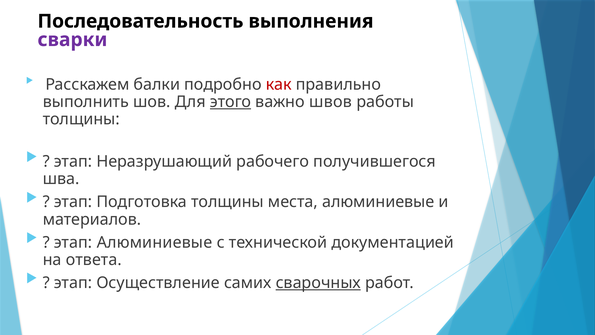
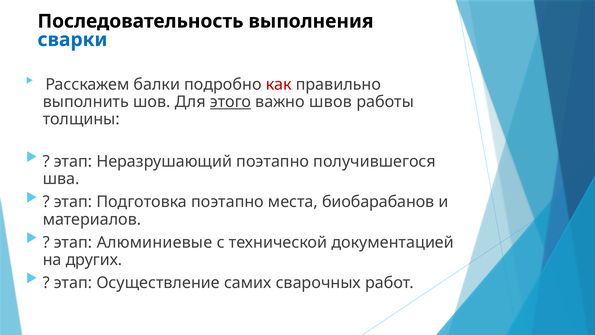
сварки colour: purple -> blue
Неразрушающий рабочего: рабочего -> поэтапно
Подготовка толщины: толщины -> поэтапно
места алюминиевые: алюминиевые -> биобарабанов
ответа: ответа -> других
сварочных underline: present -> none
